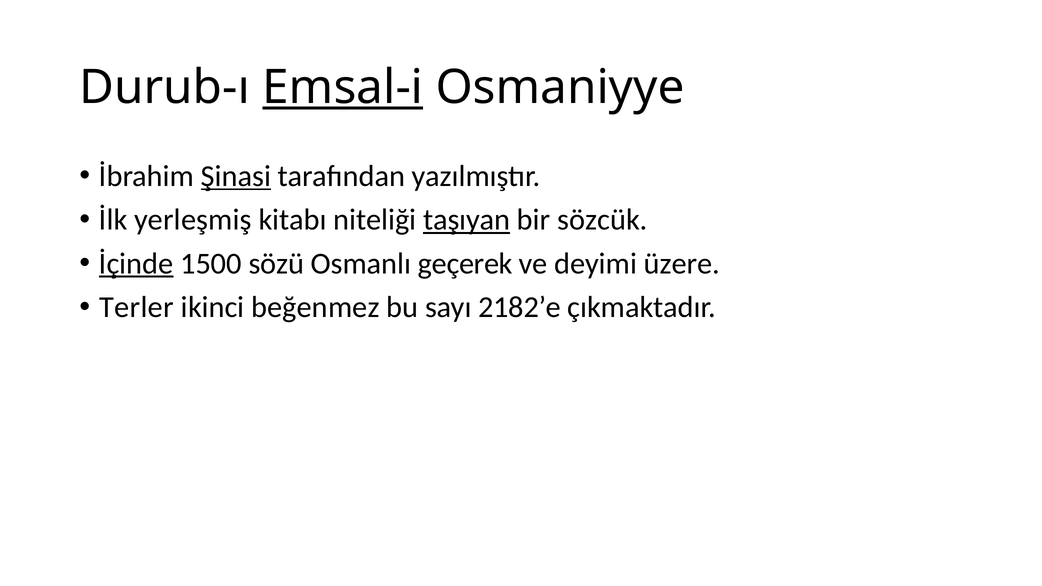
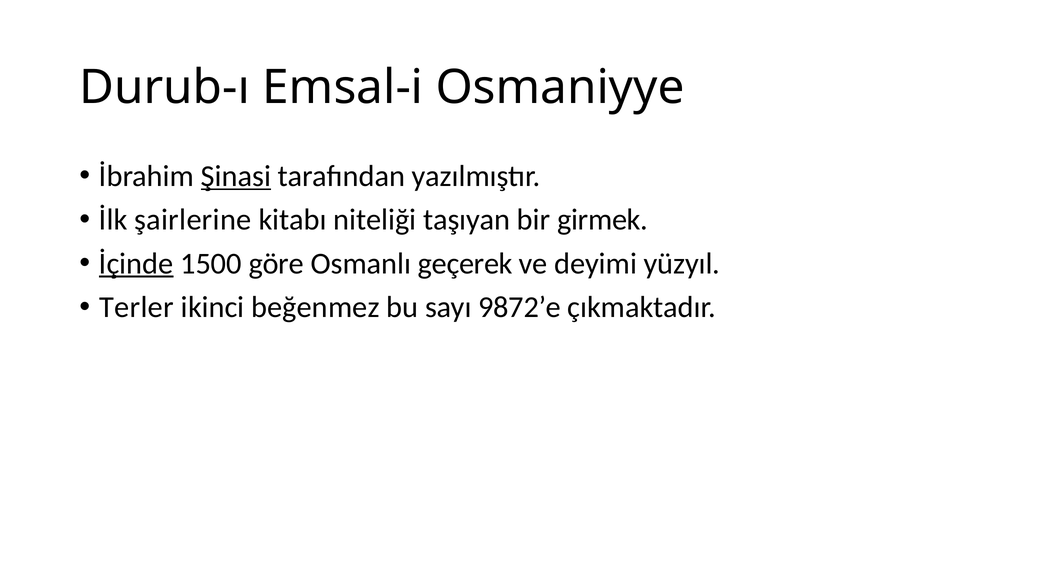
Emsal-i underline: present -> none
yerleşmiş: yerleşmiş -> şairlerine
taşıyan underline: present -> none
sözcük: sözcük -> girmek
sözü: sözü -> göre
üzere: üzere -> yüzyıl
2182’e: 2182’e -> 9872’e
